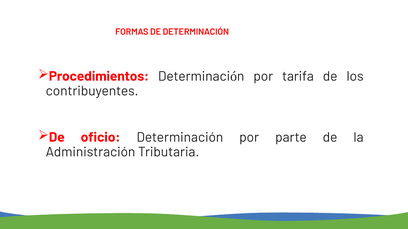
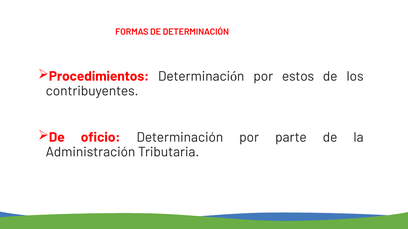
tarifa: tarifa -> estos
